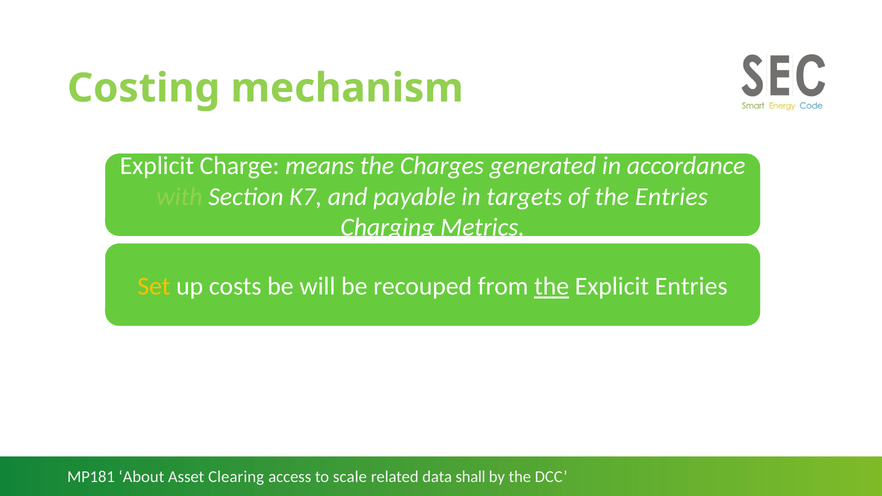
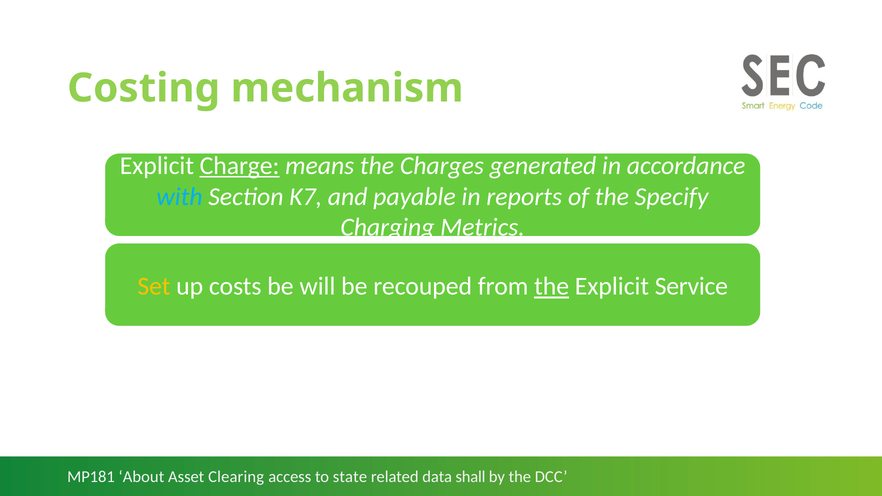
Charge underline: none -> present
with colour: light green -> light blue
targets: targets -> reports
the Entries: Entries -> Specify
Explicit Entries: Entries -> Service
scale: scale -> state
